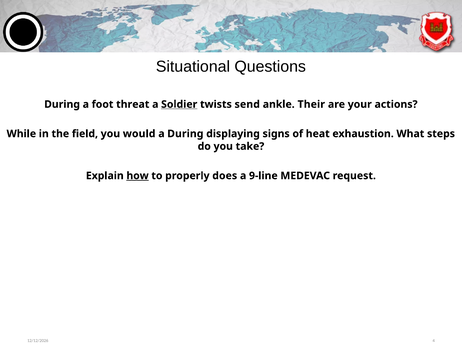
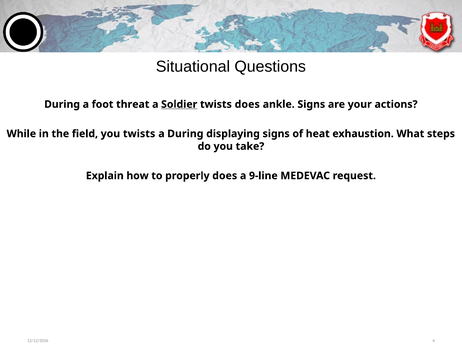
twists send: send -> does
ankle Their: Their -> Signs
you would: would -> twists
how underline: present -> none
